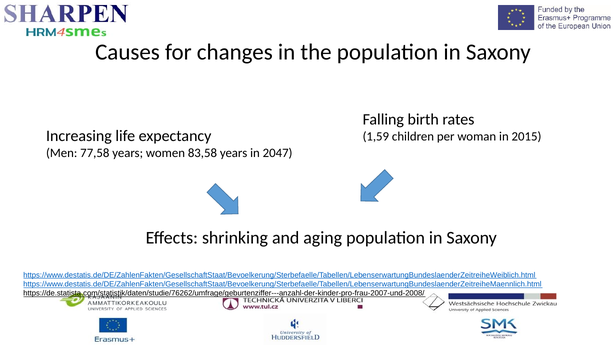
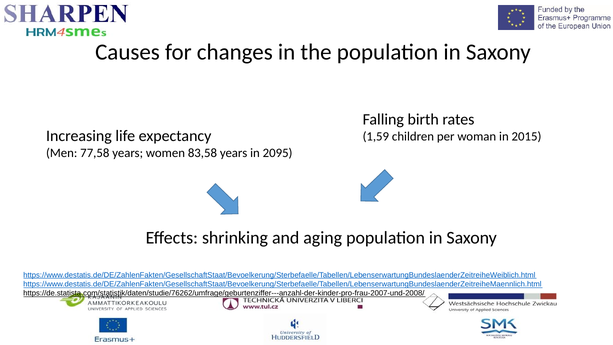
2047: 2047 -> 2095
